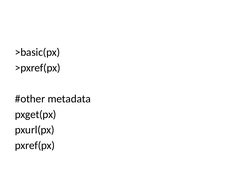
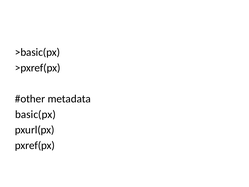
pxget(px: pxget(px -> basic(px
